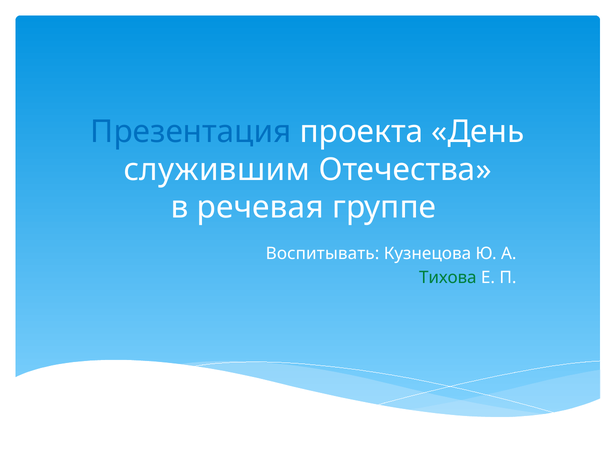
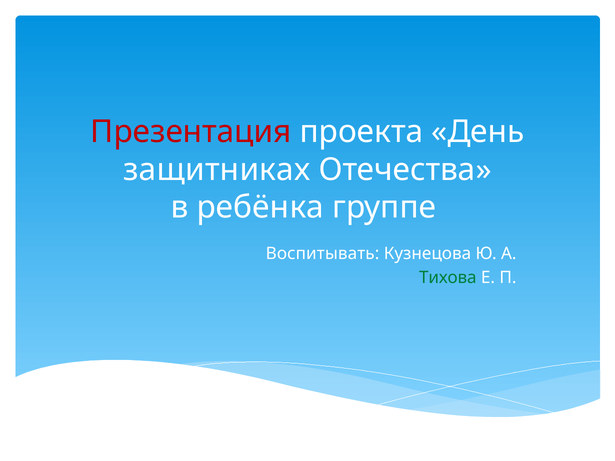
Презентация colour: blue -> red
служившим: служившим -> защитниках
речевая: речевая -> ребёнка
